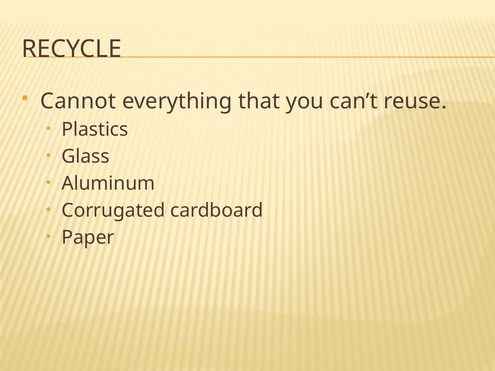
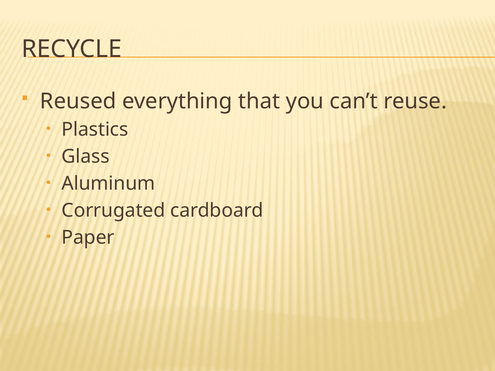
Cannot: Cannot -> Reused
